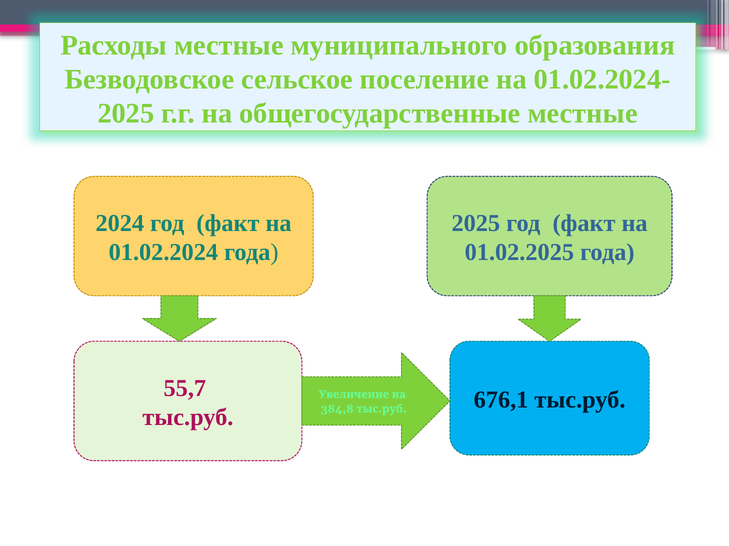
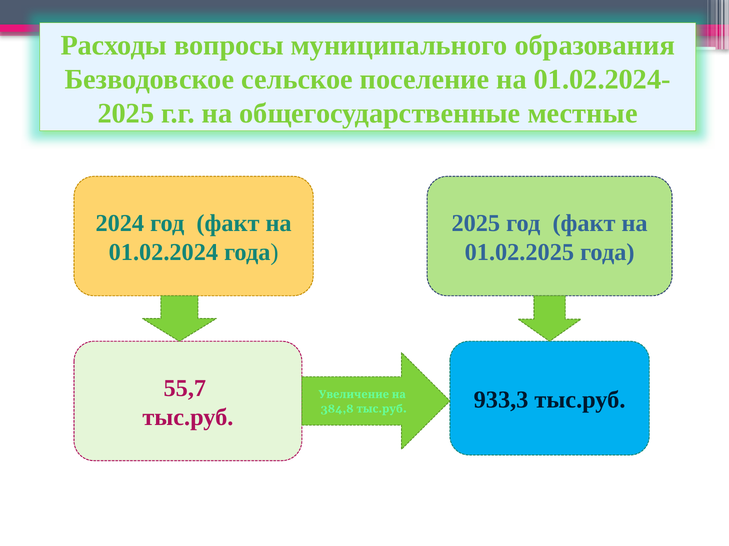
Расходы местные: местные -> вопросы
676,1: 676,1 -> 933,3
